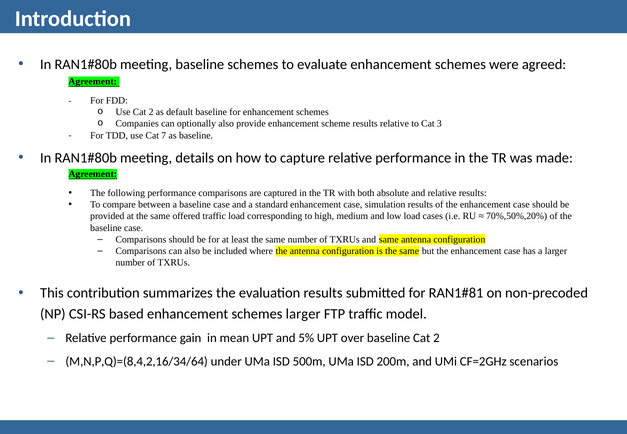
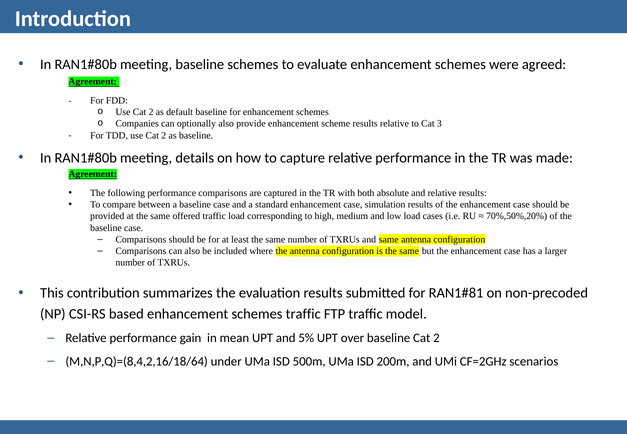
TDD use Cat 7: 7 -> 2
schemes larger: larger -> traffic
M,N,P,Q)=(8,4,2,16/34/64: M,N,P,Q)=(8,4,2,16/34/64 -> M,N,P,Q)=(8,4,2,16/18/64
